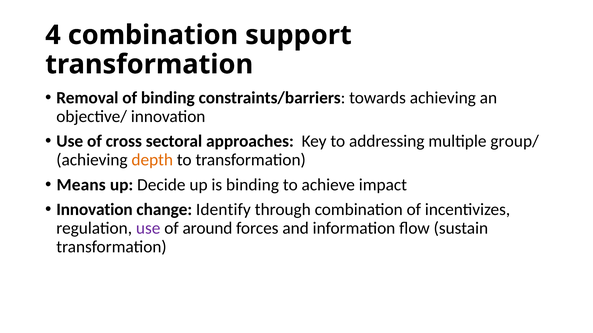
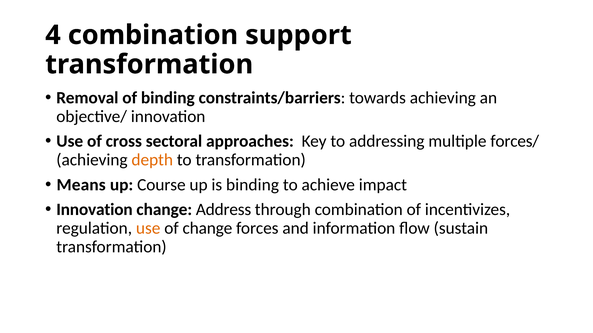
group/: group/ -> forces/
Decide: Decide -> Course
Identify: Identify -> Address
use at (148, 229) colour: purple -> orange
of around: around -> change
